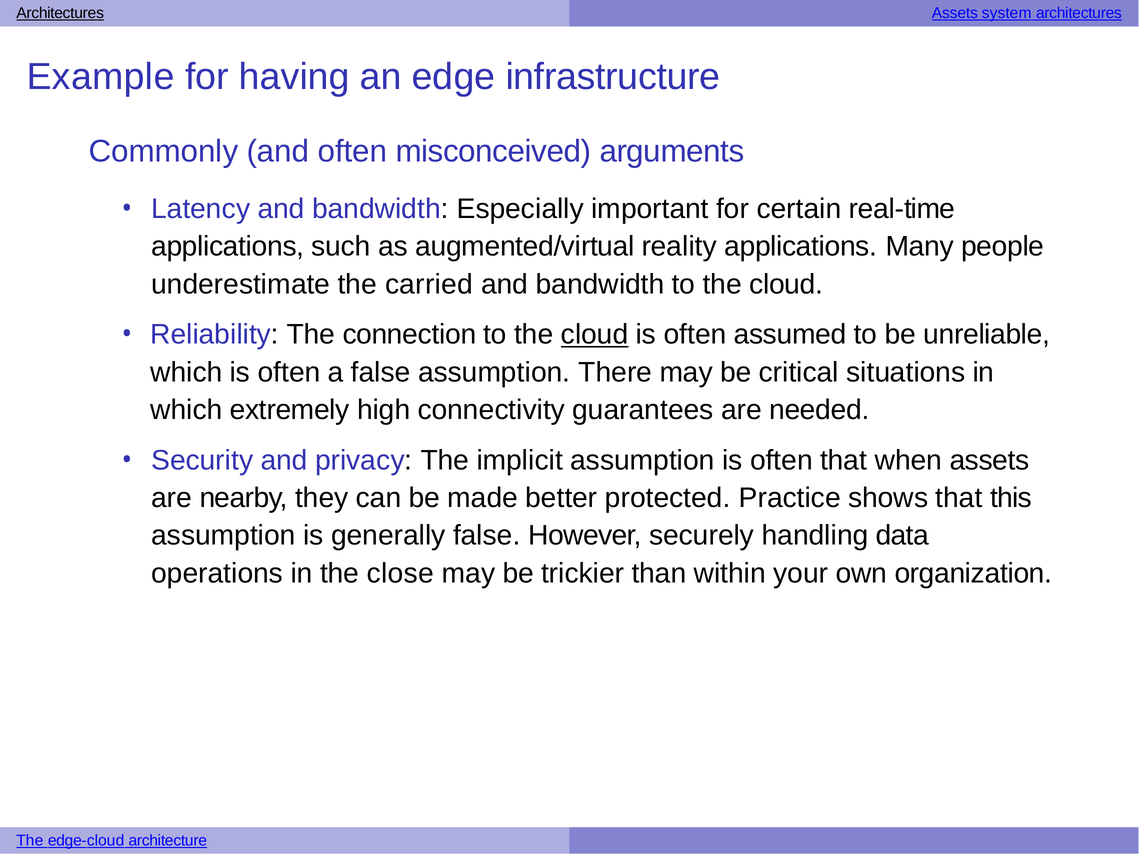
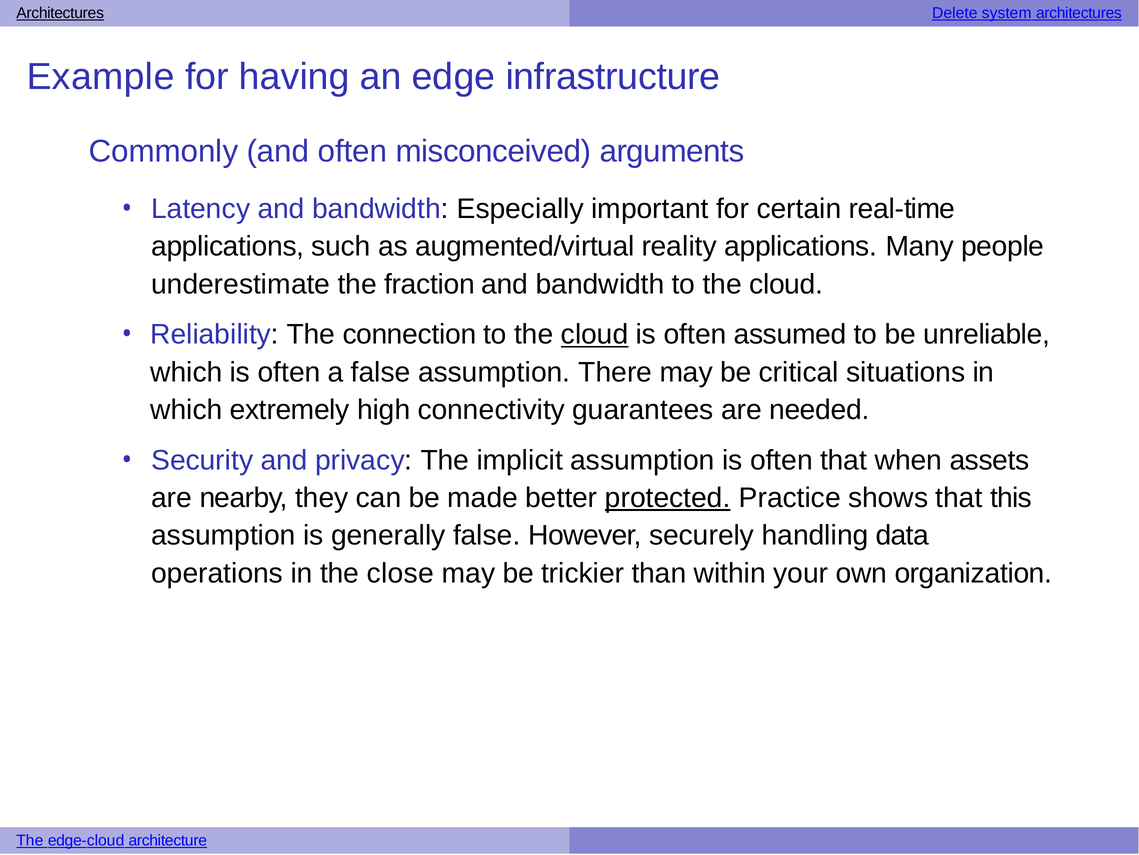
Architectures Assets: Assets -> Delete
carried: carried -> fraction
protected underline: none -> present
